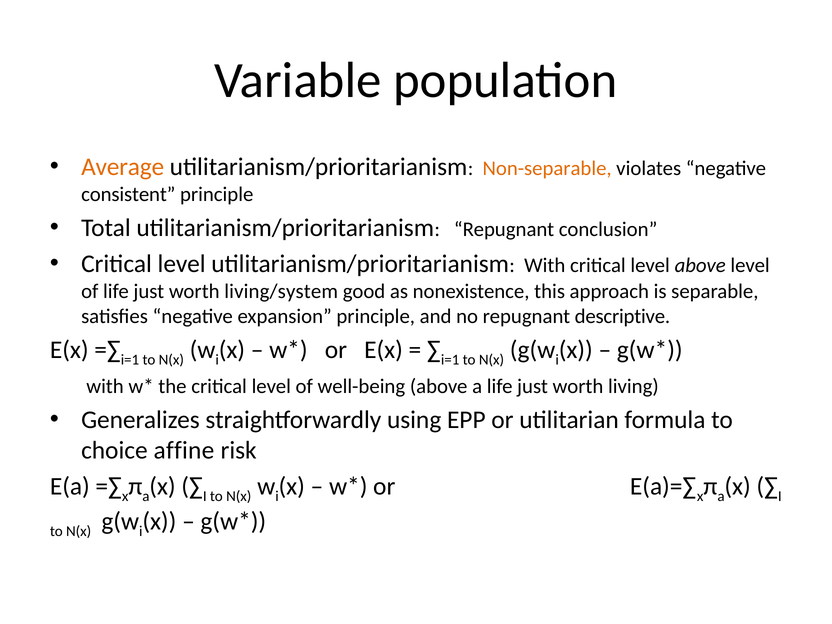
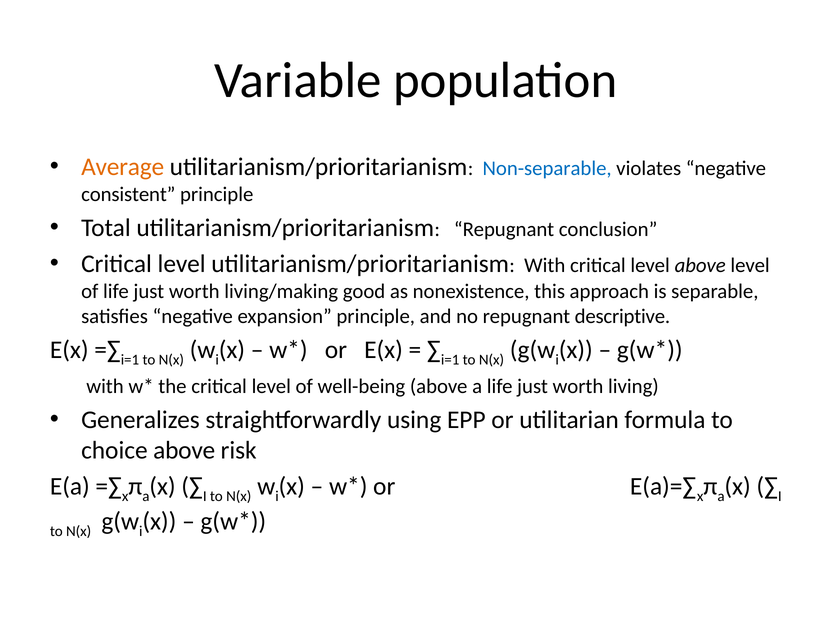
Non-separable colour: orange -> blue
living/system: living/system -> living/making
choice affine: affine -> above
